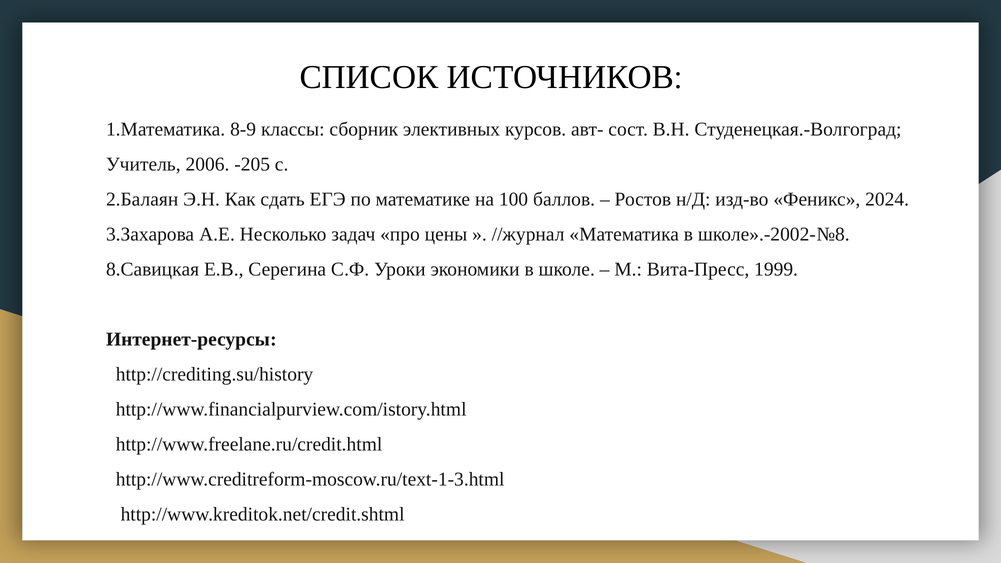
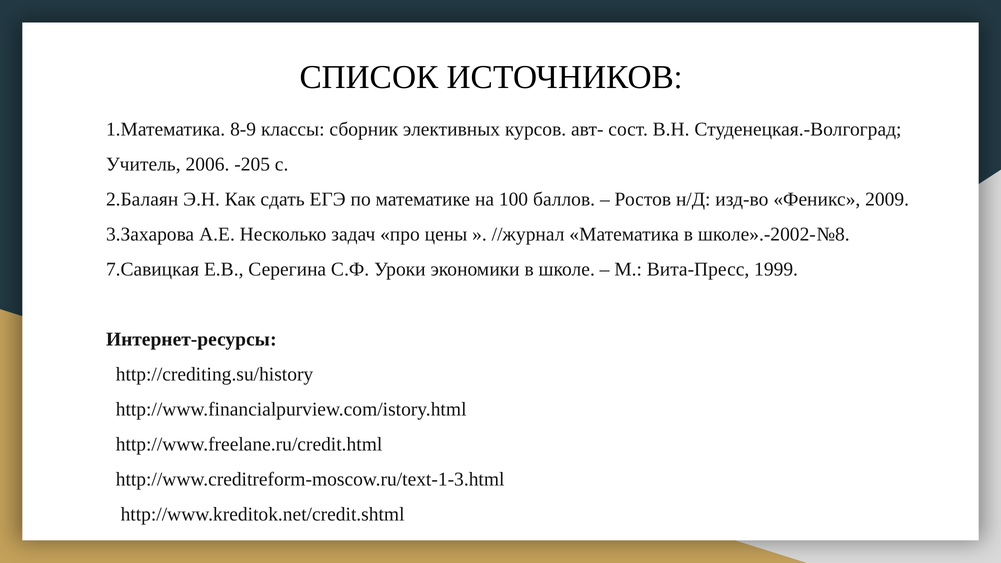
2024: 2024 -> 2009
8.Савицкая: 8.Савицкая -> 7.Савицкая
